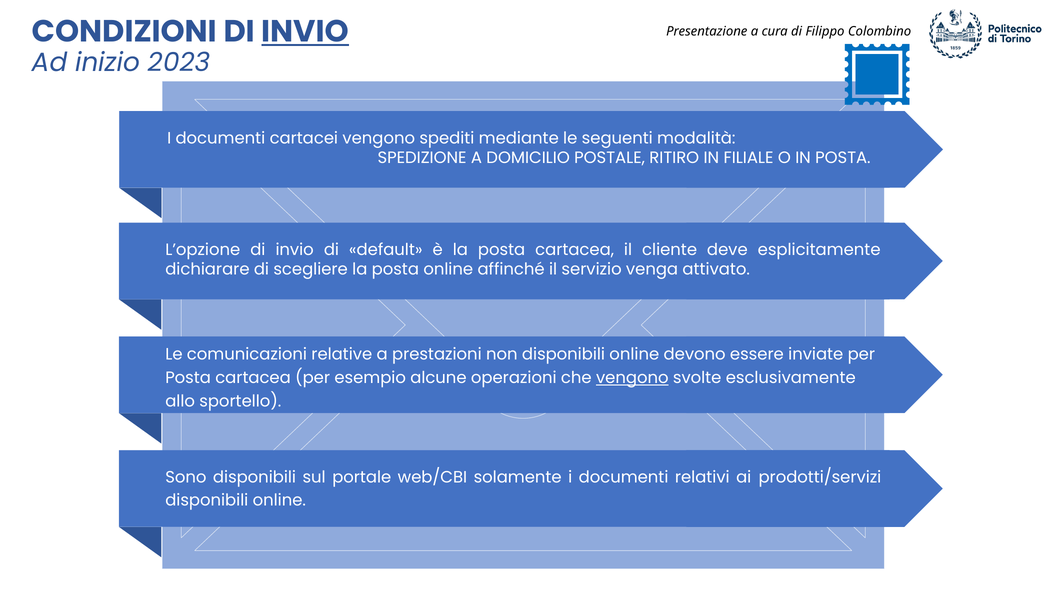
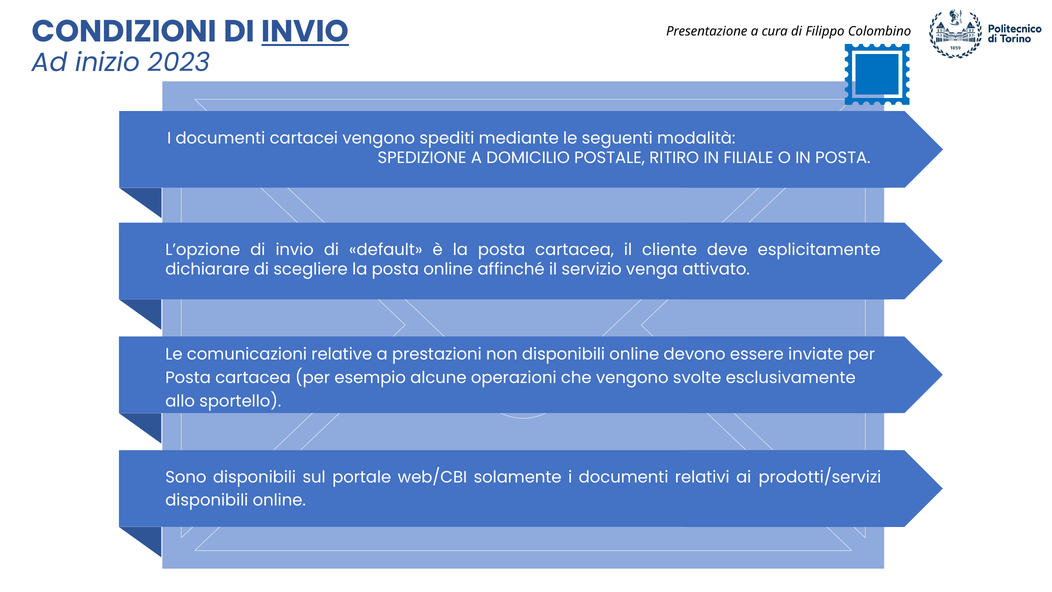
vengono at (632, 378) underline: present -> none
